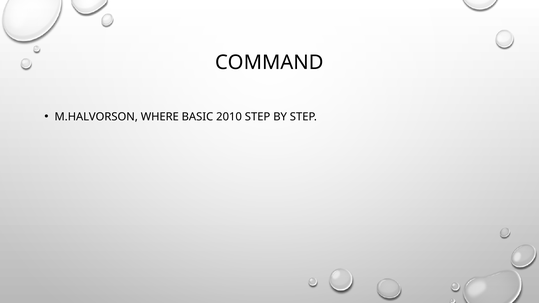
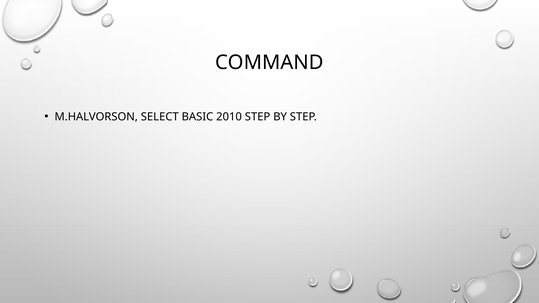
WHERE: WHERE -> SELECT
